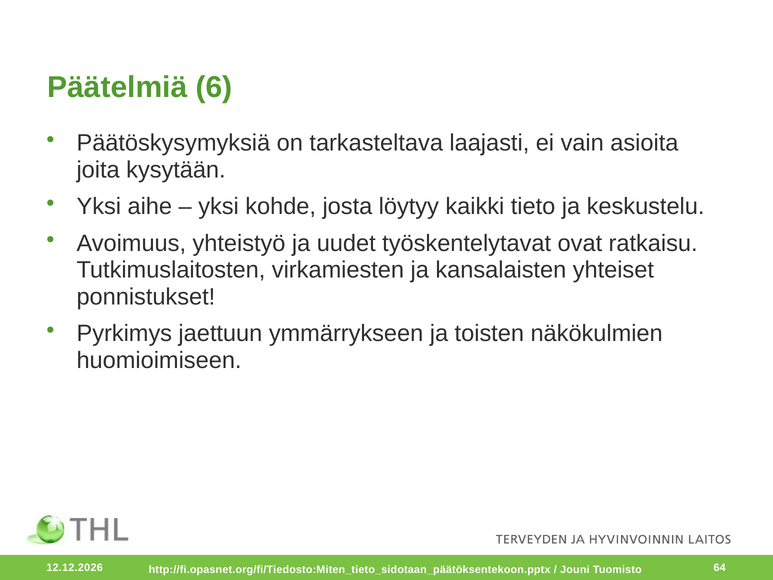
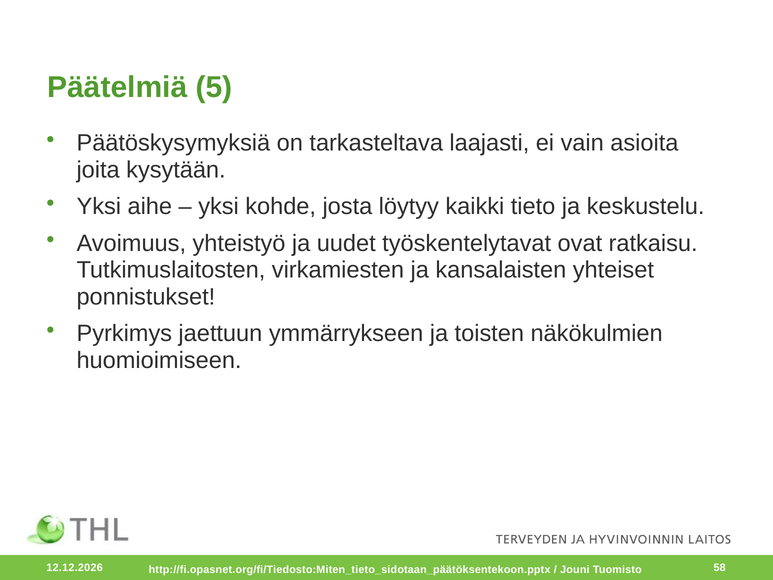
6: 6 -> 5
64: 64 -> 58
